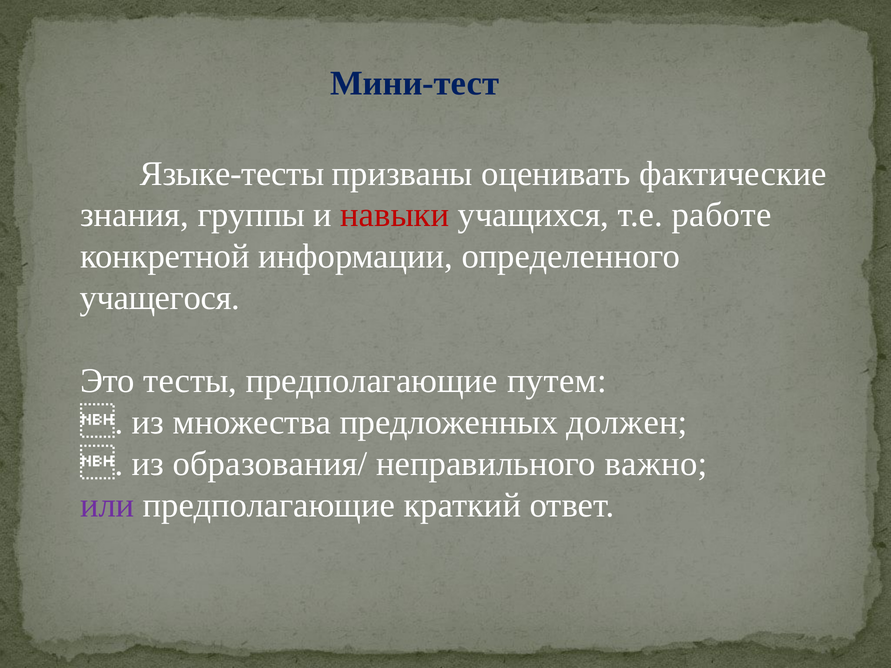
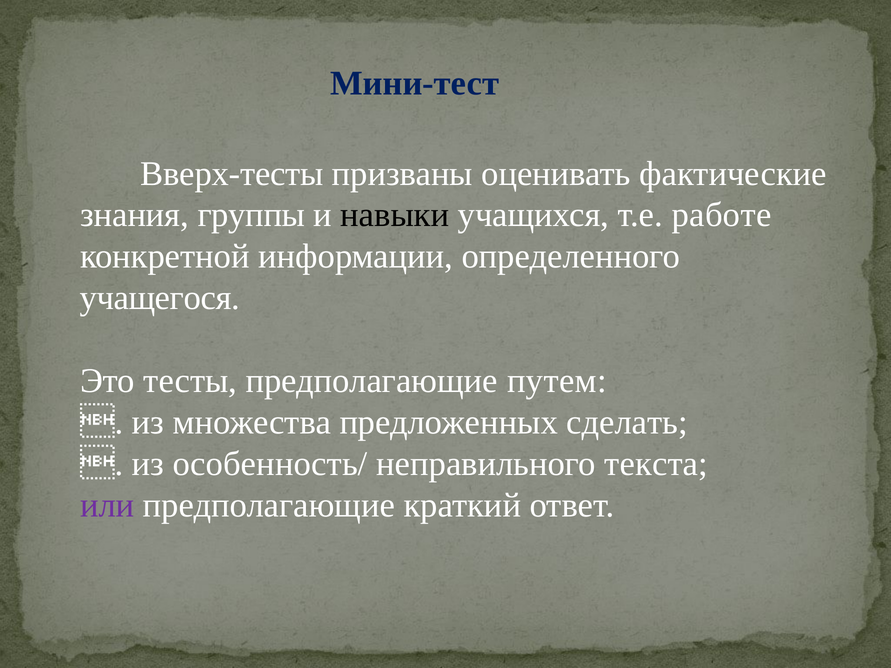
Языке-тесты: Языке-тесты -> Вверх-тесты
навыки colour: red -> black
должен: должен -> сделать
образования/: образования/ -> особенность/
важно: важно -> текста
